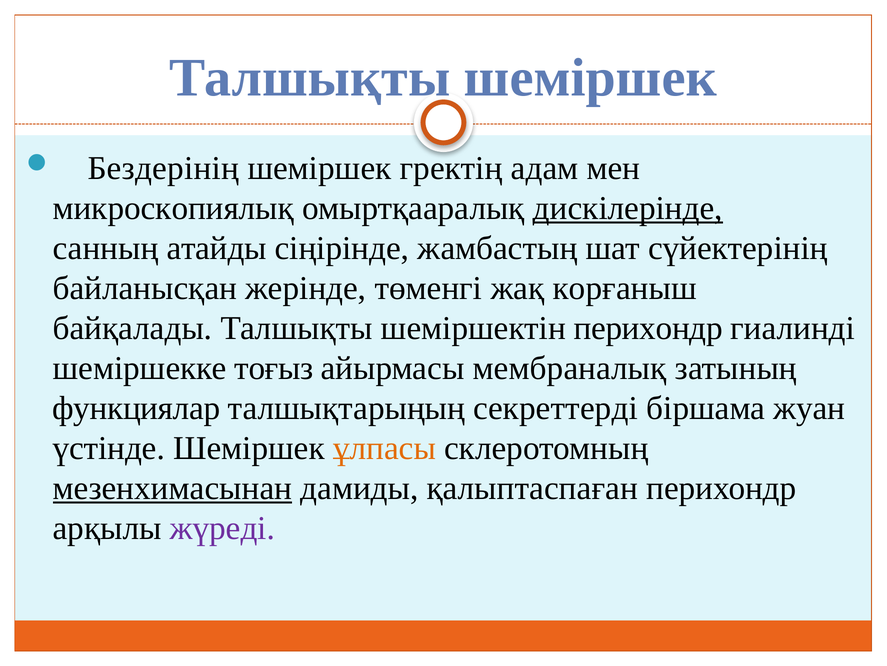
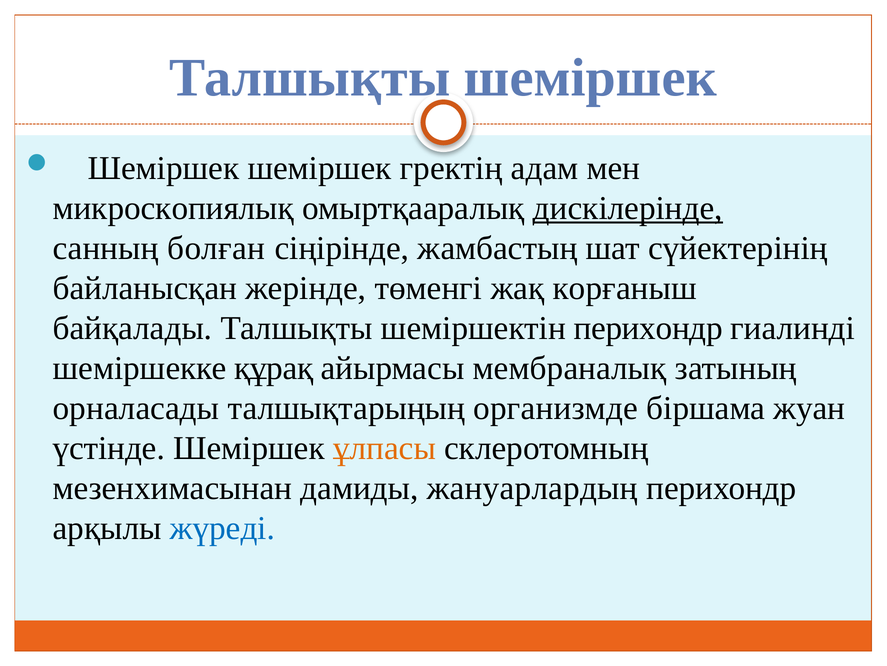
Бездерінің at (163, 168): Бездерінің -> Шеміршек
атайды: атайды -> болған
тоғыз: тоғыз -> құрақ
функциялар: функциялар -> орналасады
секреттерді: секреттерді -> организмде
мезенхимасынан underline: present -> none
қалыптаспаған: қалыптаспаған -> жануарлардың
жүреді colour: purple -> blue
